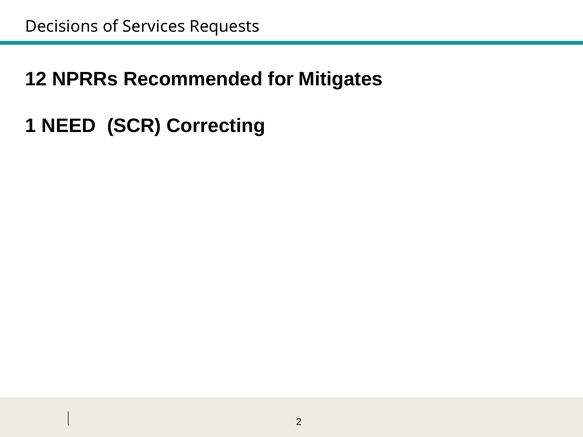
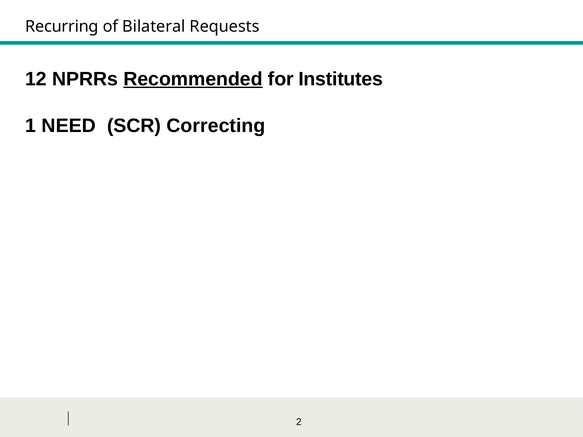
Decisions: Decisions -> Recurring
Services: Services -> Bilateral
Recommended underline: none -> present
Mitigates: Mitigates -> Institutes
